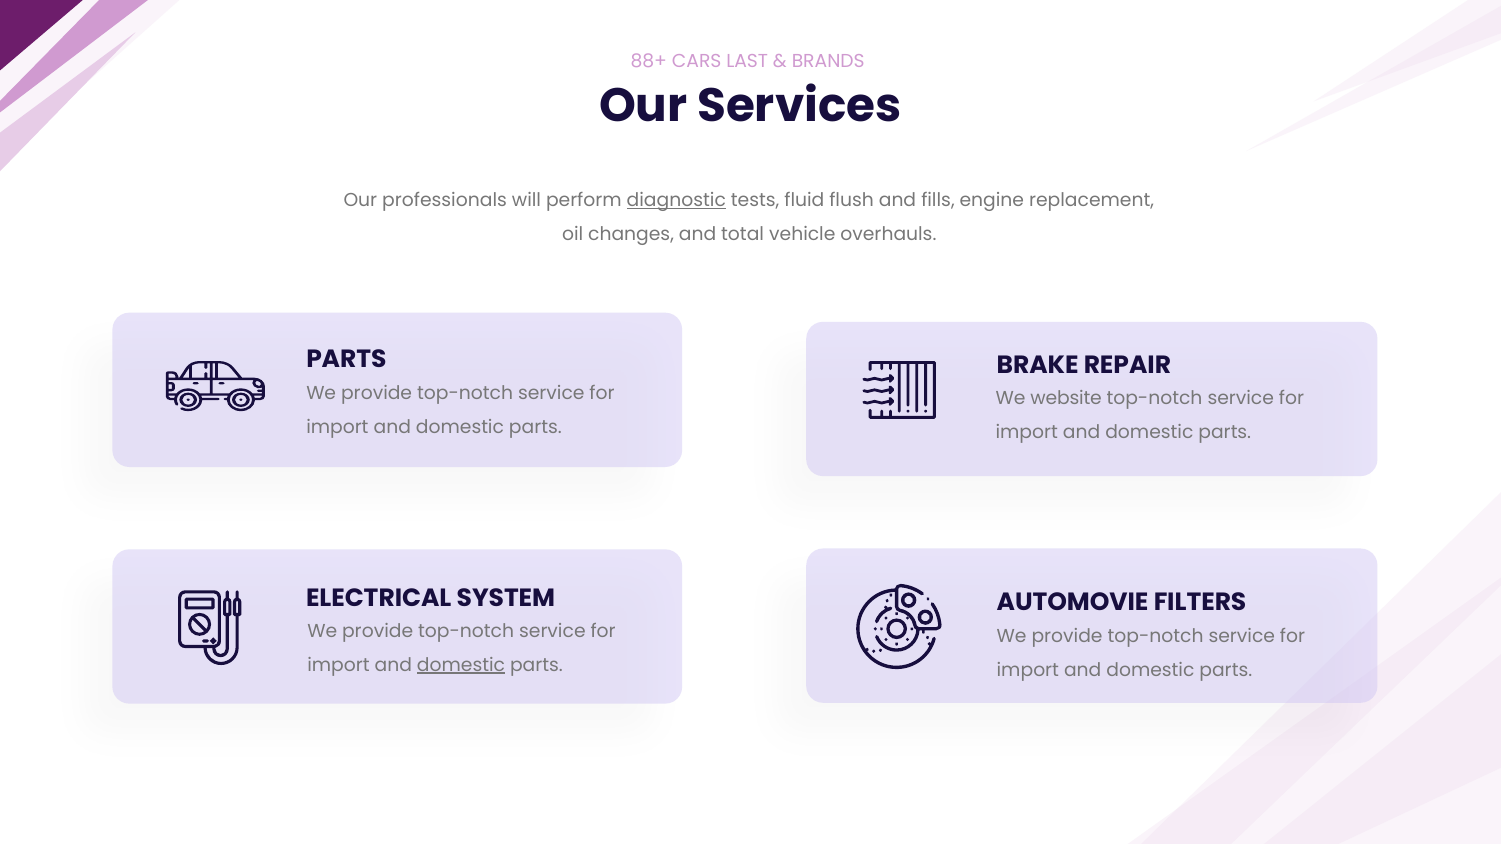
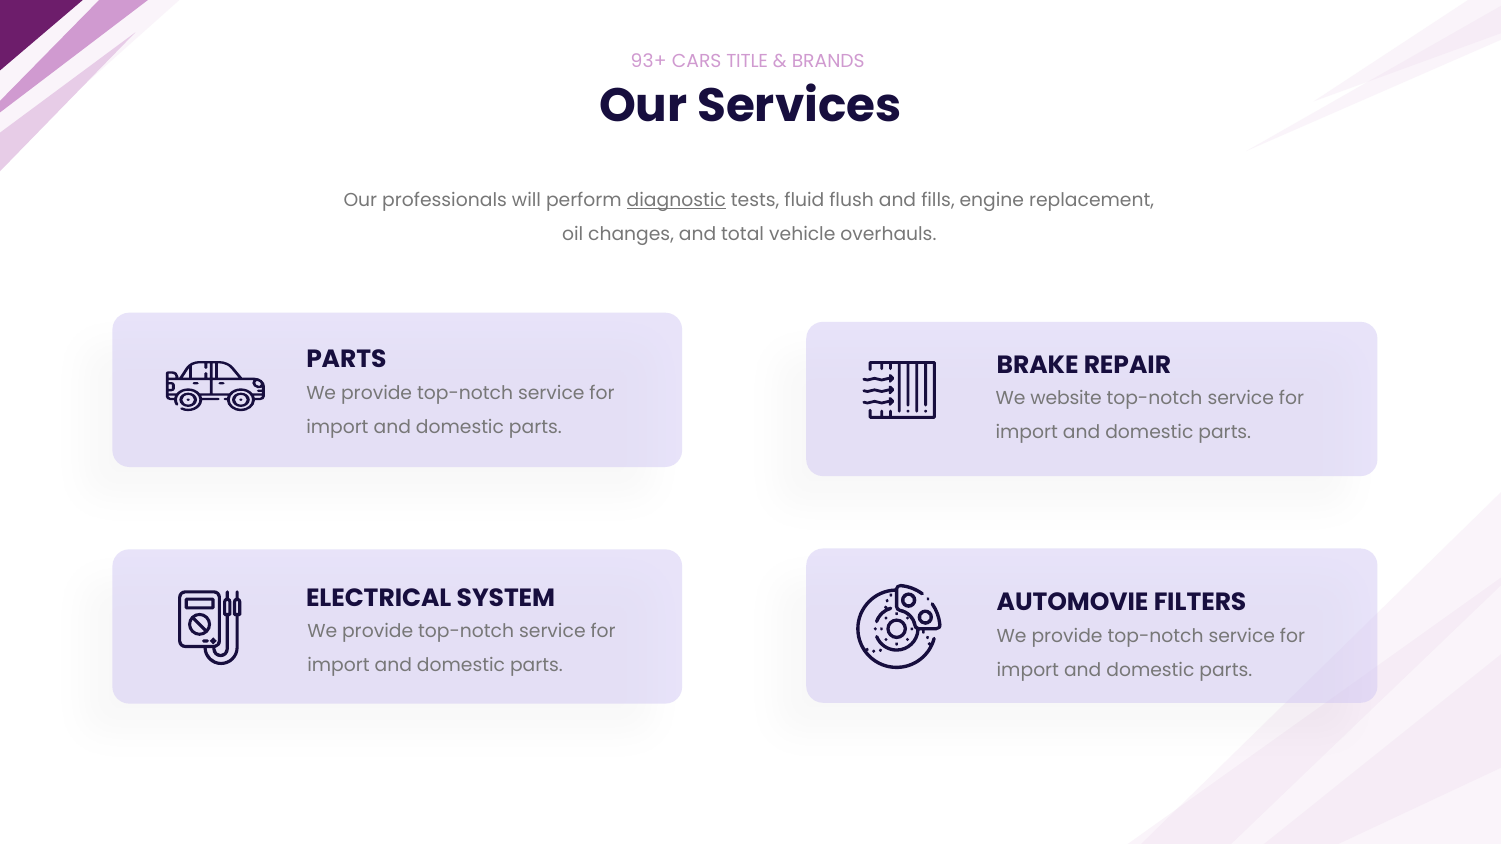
88+: 88+ -> 93+
LAST: LAST -> TITLE
domestic at (461, 665) underline: present -> none
